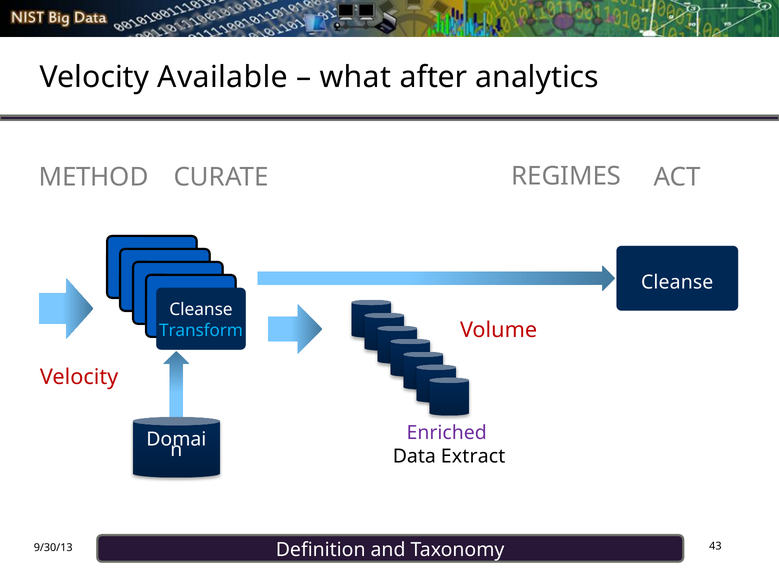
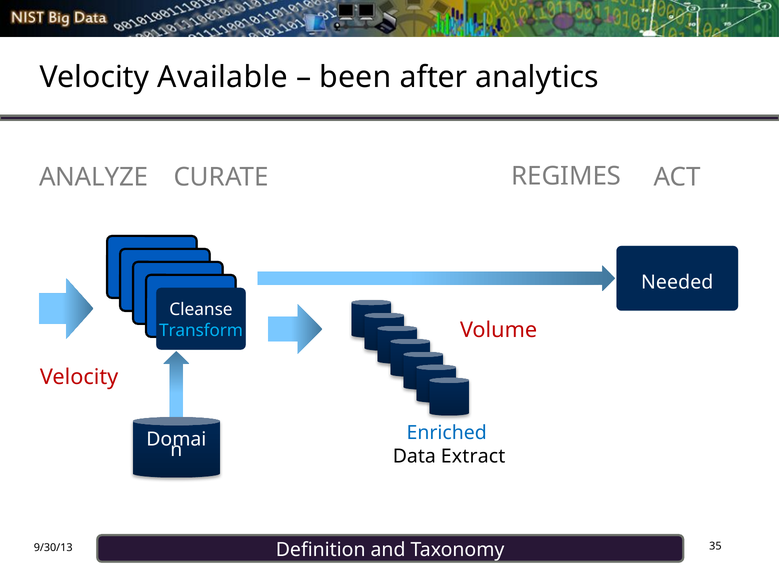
what: what -> been
METHOD: METHOD -> ANALYZE
Cleanse at (677, 282): Cleanse -> Needed
Enriched colour: purple -> blue
43: 43 -> 35
